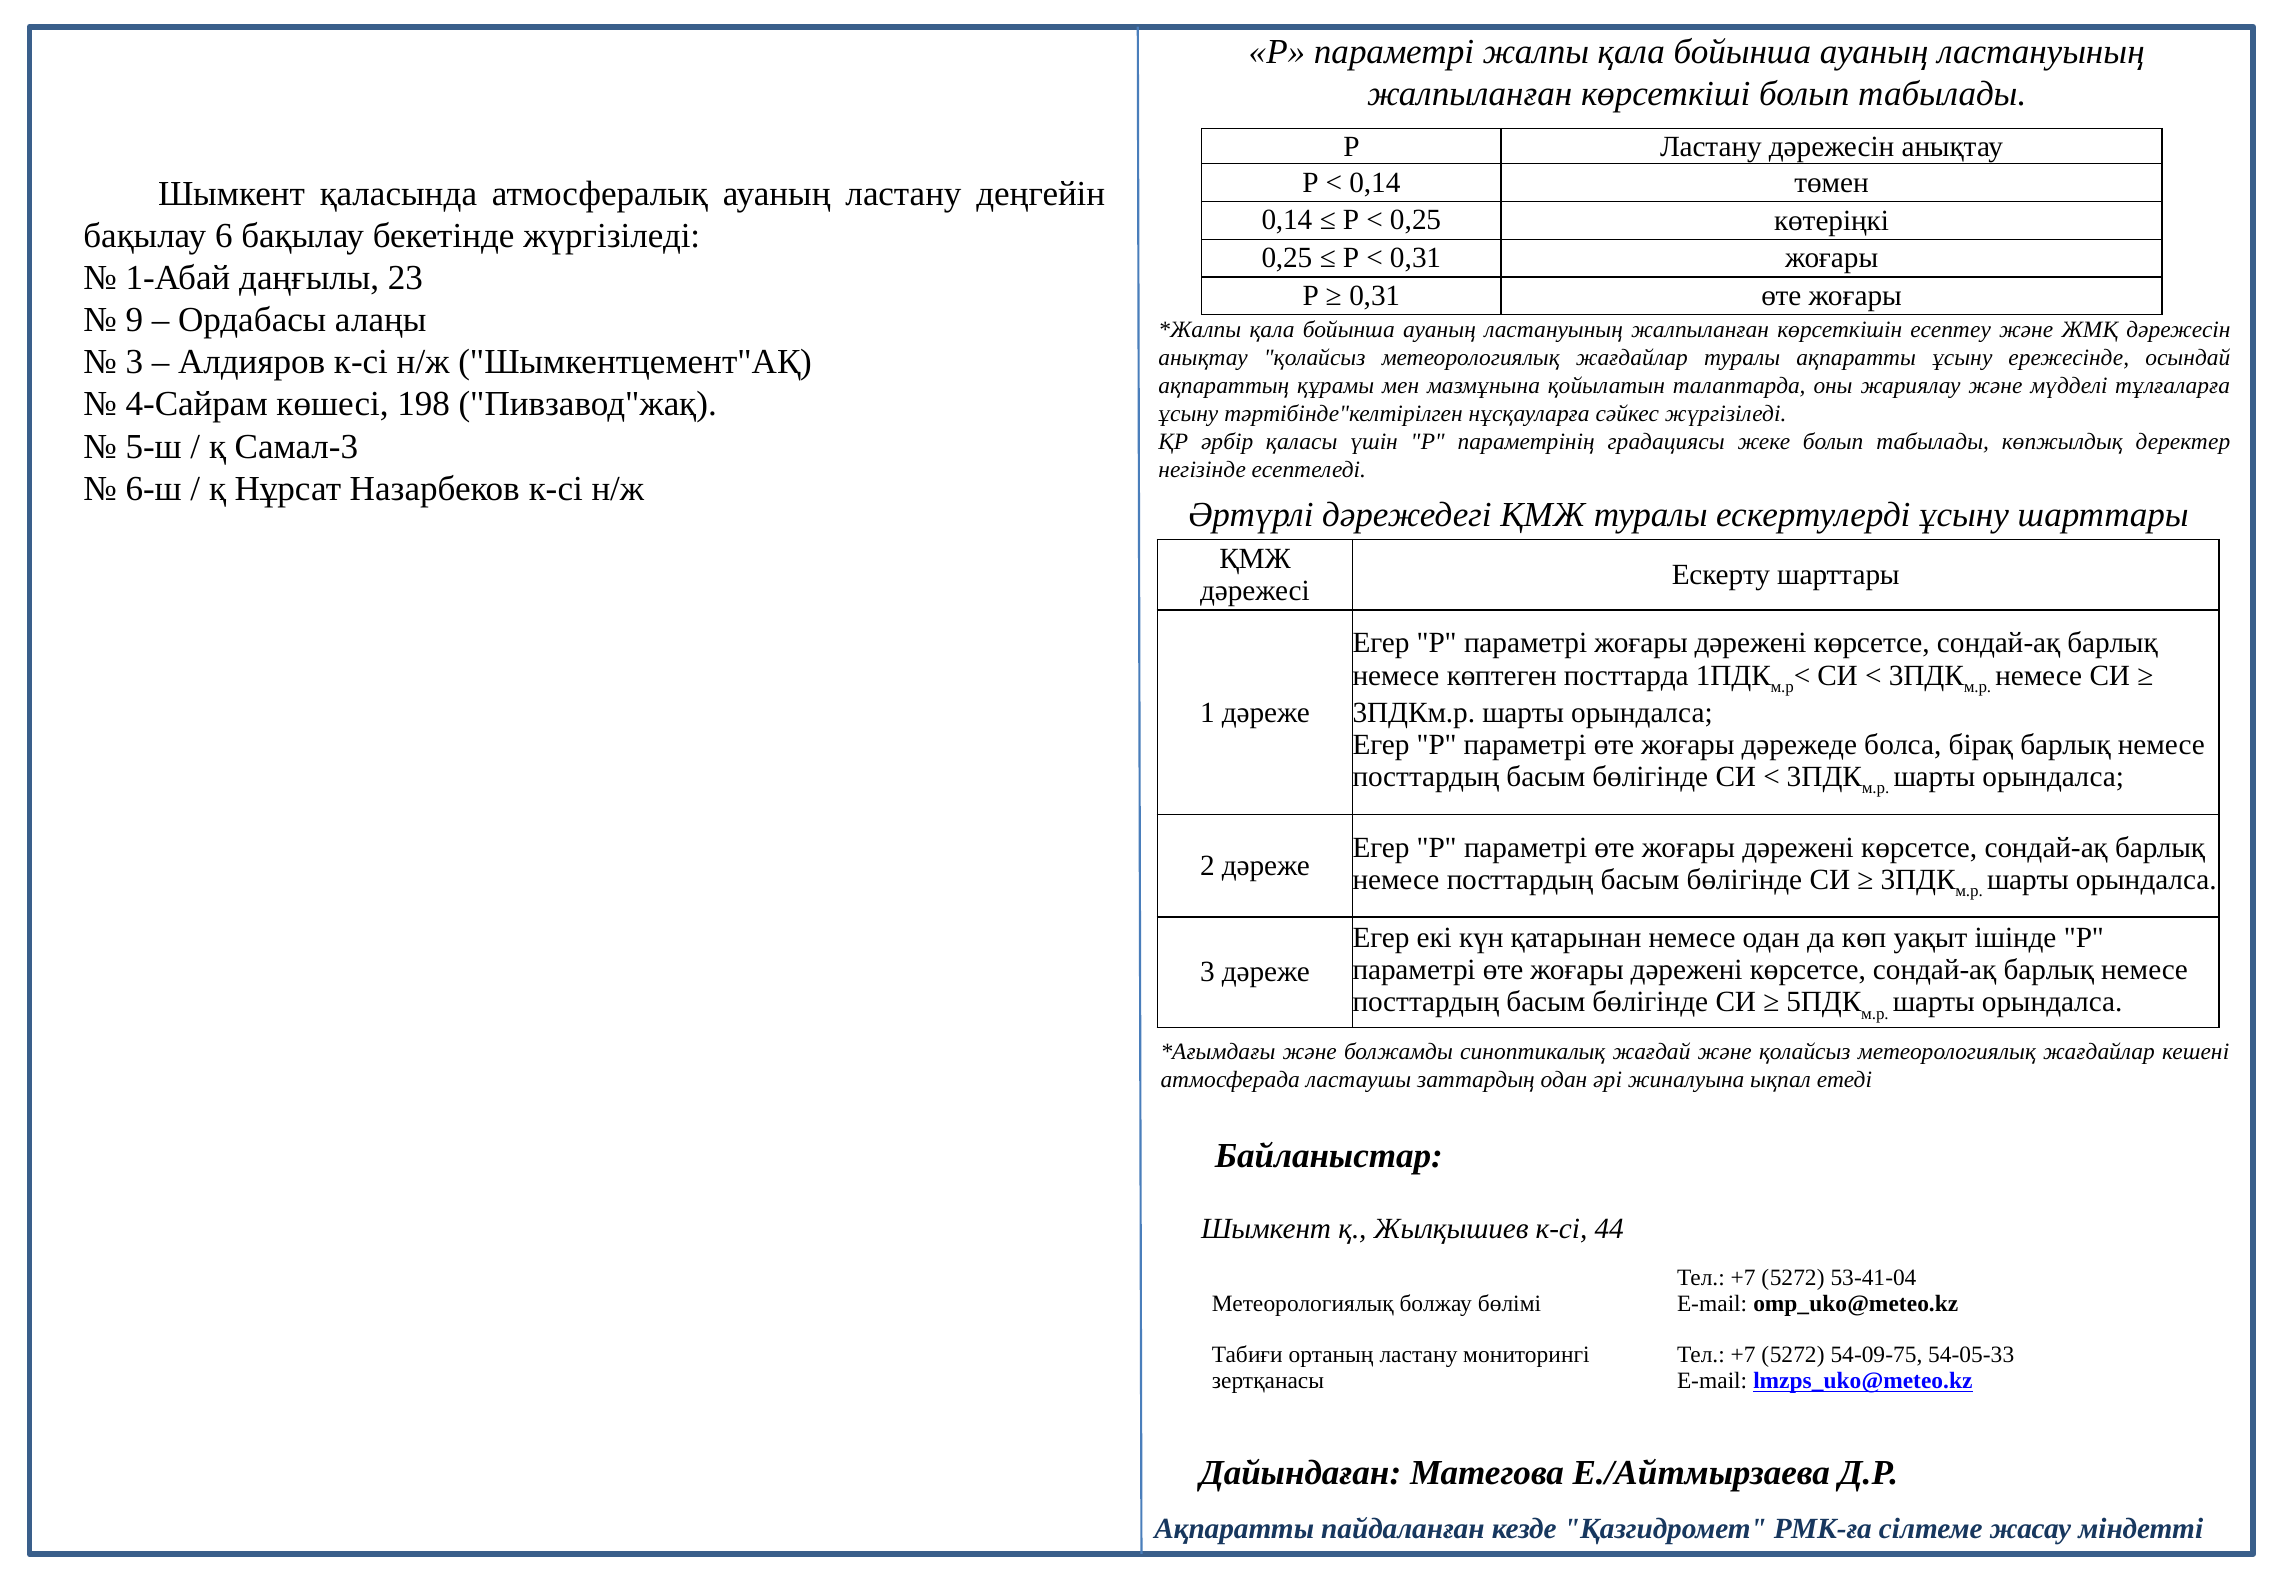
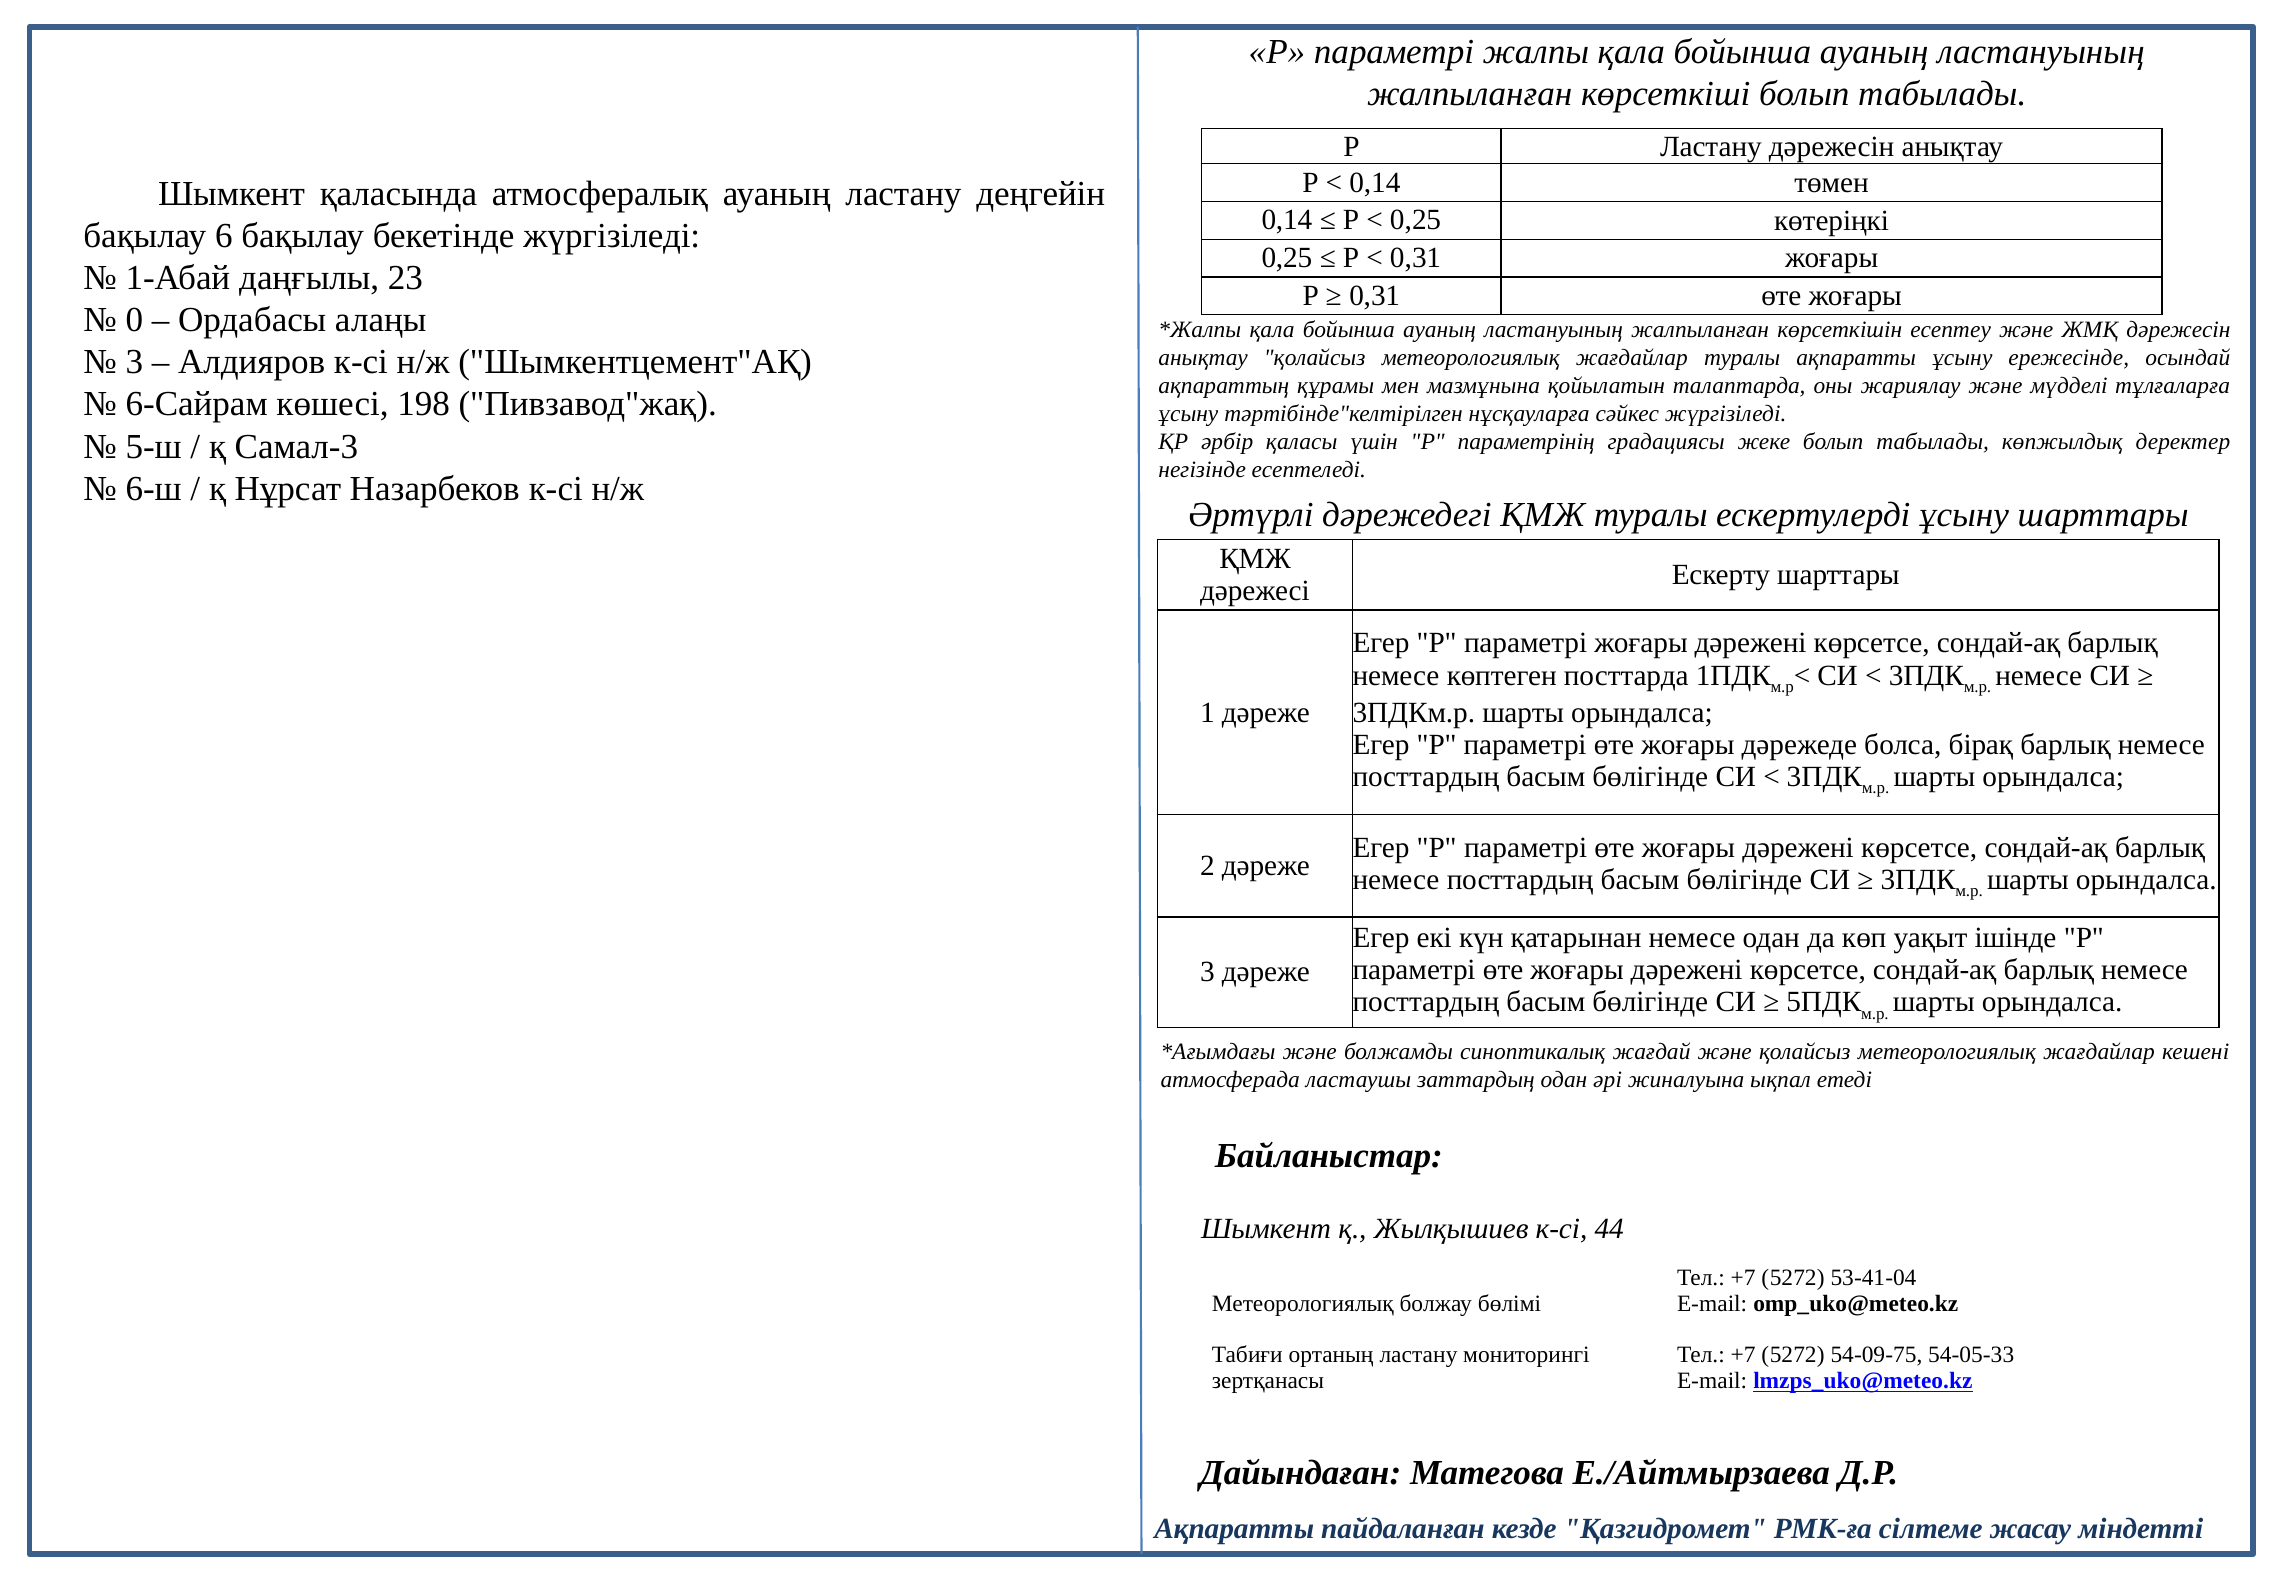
9: 9 -> 0
4-Сайрам: 4-Сайрам -> 6-Сайрам
